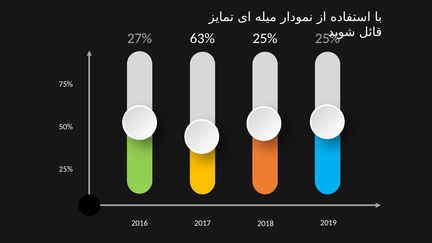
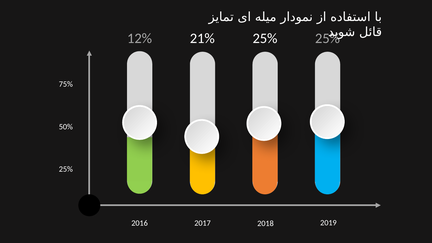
63%: 63% -> 21%
27%: 27% -> 12%
